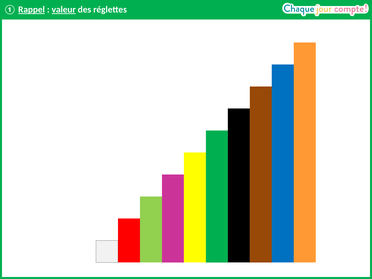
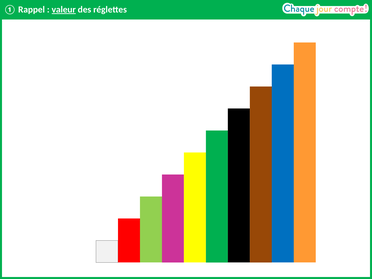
Rappel underline: present -> none
